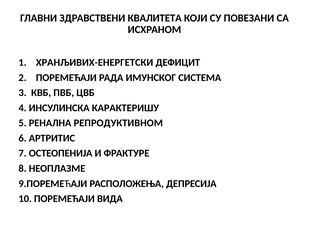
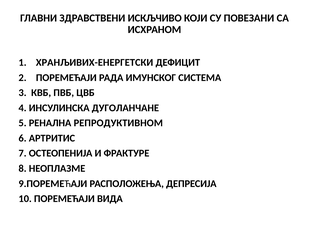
КВАЛИТЕТА: КВАЛИТЕТА -> ИСКЉЧИВО
КАРАКТЕРИШУ: КАРАКТЕРИШУ -> ДУГОЛАНЧАНЕ
